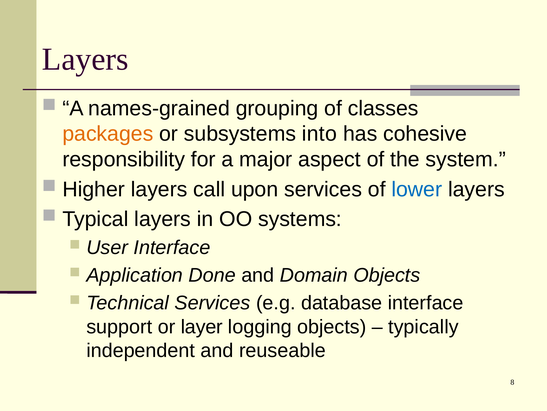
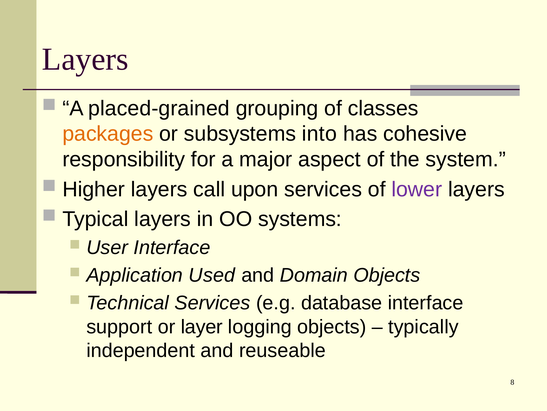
names-grained: names-grained -> placed-grained
lower colour: blue -> purple
Done: Done -> Used
